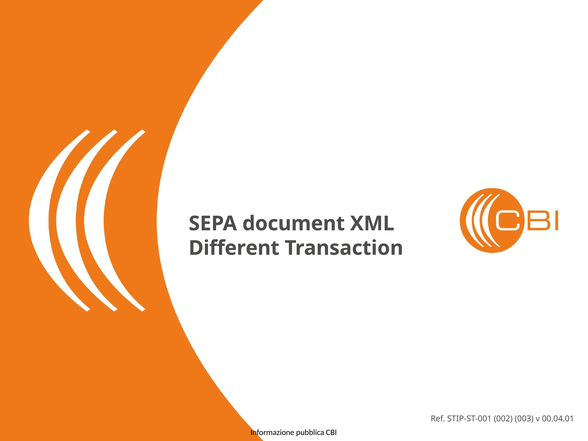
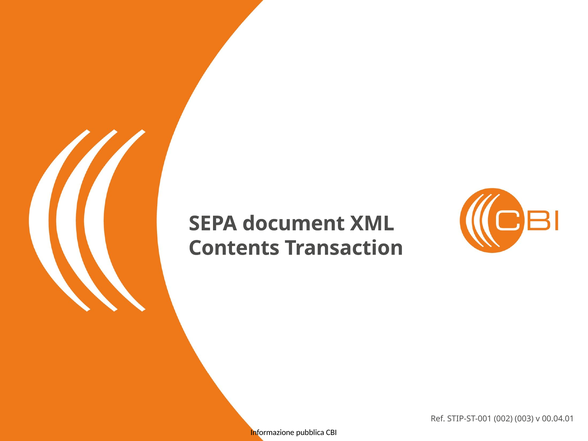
Different: Different -> Contents
